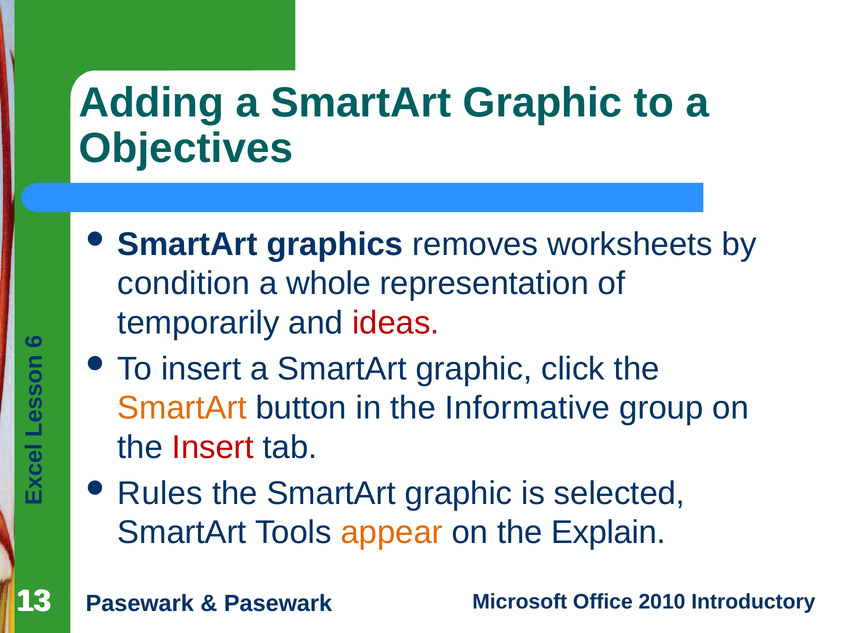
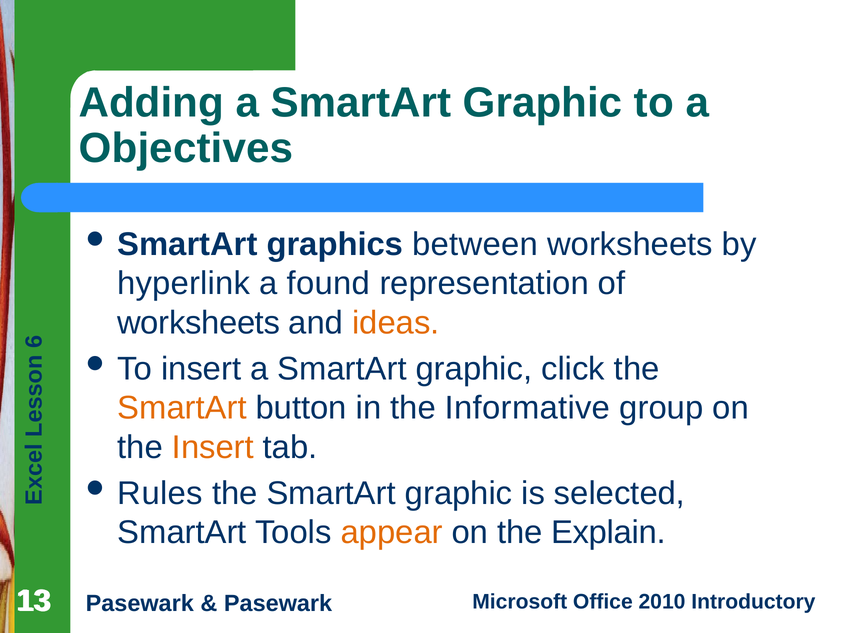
removes: removes -> between
condition: condition -> hyperlink
whole: whole -> found
temporarily at (198, 323): temporarily -> worksheets
ideas colour: red -> orange
Insert at (213, 447) colour: red -> orange
